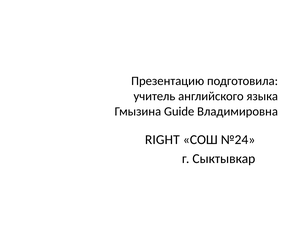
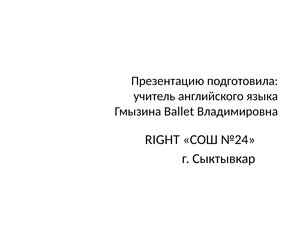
Guide: Guide -> Ballet
